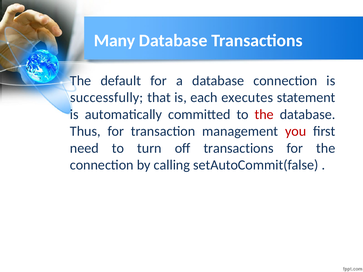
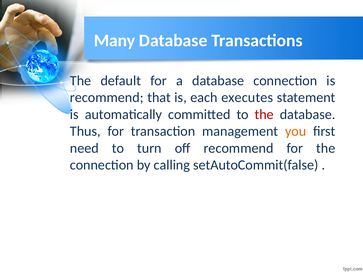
successfully at (107, 98): successfully -> recommend
you colour: red -> orange
off transactions: transactions -> recommend
